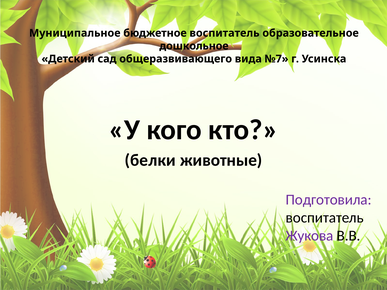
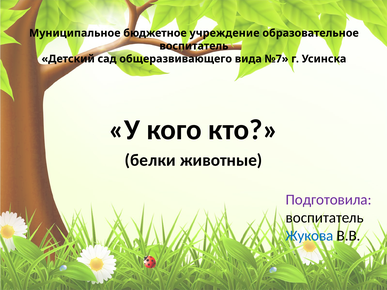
бюджетное воспитатель: воспитатель -> учреждение
дошкольное at (194, 46): дошкольное -> воспитатель
Жукова colour: purple -> blue
